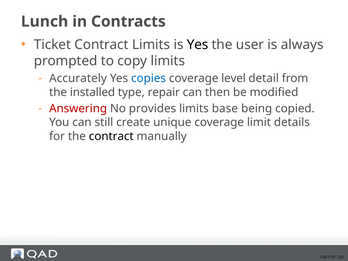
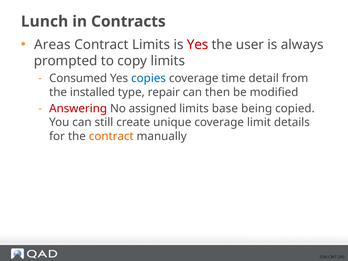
Ticket: Ticket -> Areas
Yes at (198, 45) colour: black -> red
Accurately: Accurately -> Consumed
level: level -> time
provides: provides -> assigned
contract at (111, 136) colour: black -> orange
